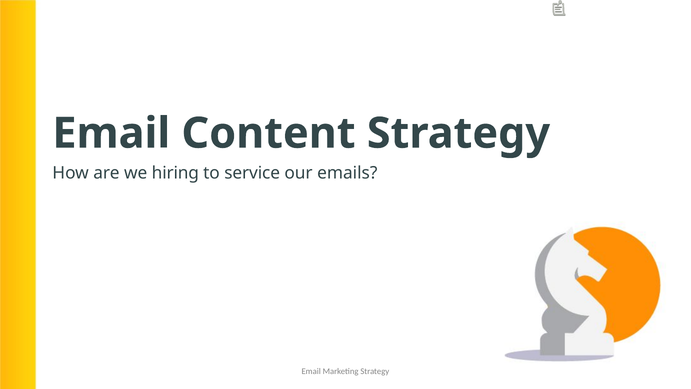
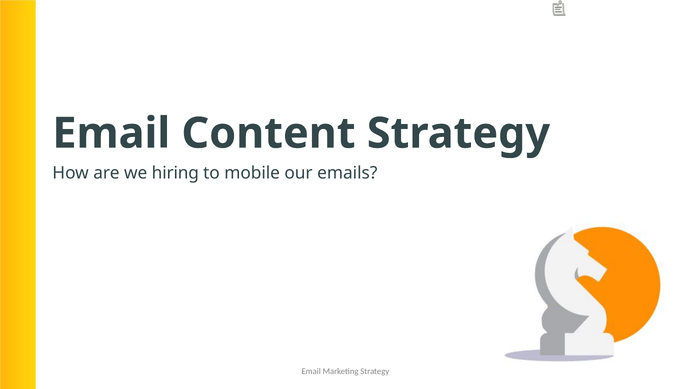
service: service -> mobile
